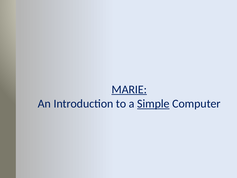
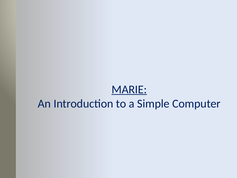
Simple underline: present -> none
